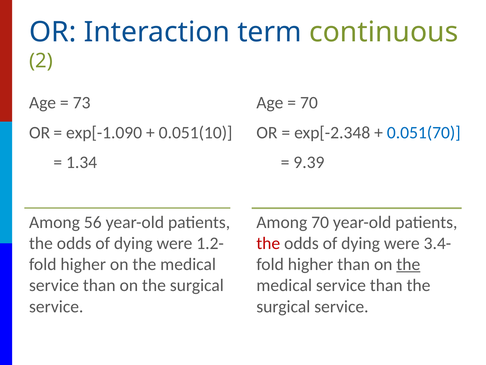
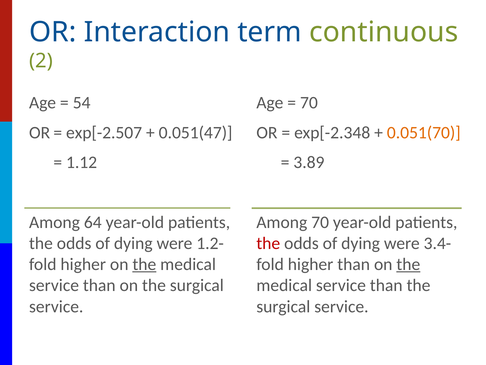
73: 73 -> 54
exp[-1.090: exp[-1.090 -> exp[-2.507
0.051(10: 0.051(10 -> 0.051(47
0.051(70 colour: blue -> orange
1.34: 1.34 -> 1.12
9.39: 9.39 -> 3.89
56: 56 -> 64
the at (144, 264) underline: none -> present
